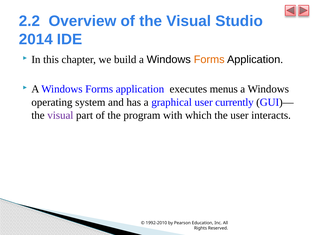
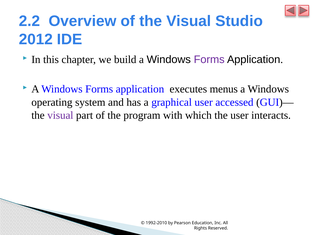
2014: 2014 -> 2012
Forms at (209, 60) colour: orange -> purple
currently: currently -> accessed
